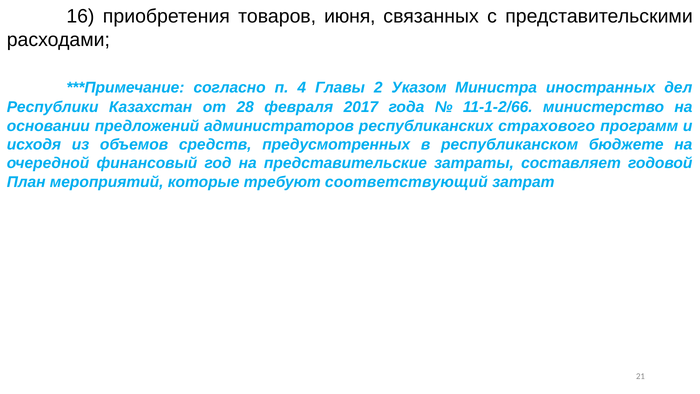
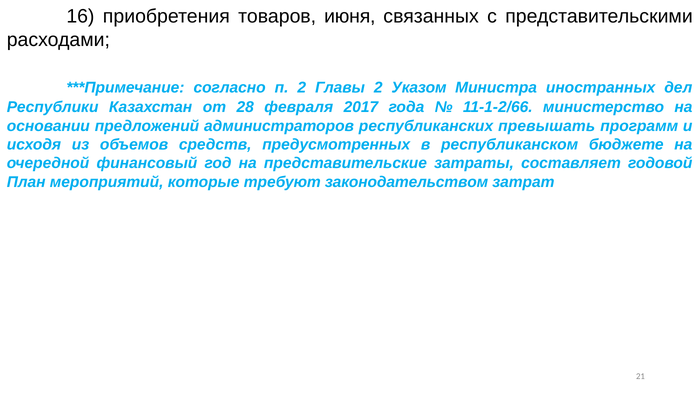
п 4: 4 -> 2
страхового: страхового -> превышать
соответствующий: соответствующий -> законодательством
